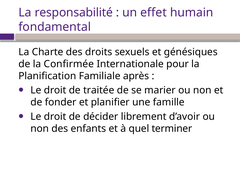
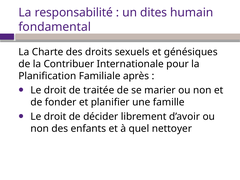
effet: effet -> dites
Confirmée: Confirmée -> Contribuer
terminer: terminer -> nettoyer
